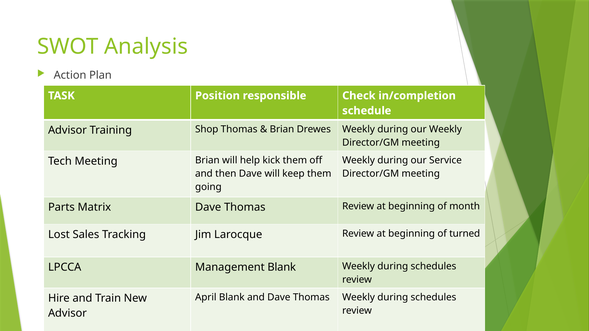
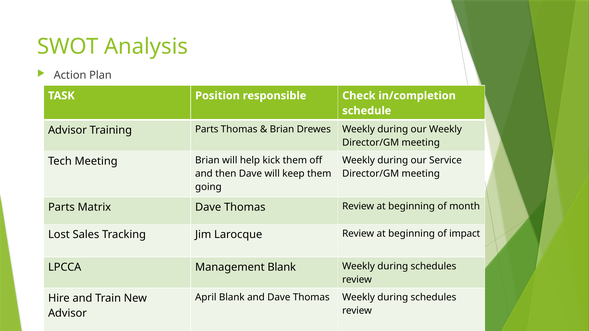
Training Shop: Shop -> Parts
turned: turned -> impact
